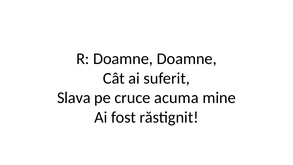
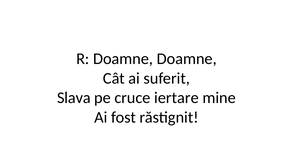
acuma: acuma -> iertare
